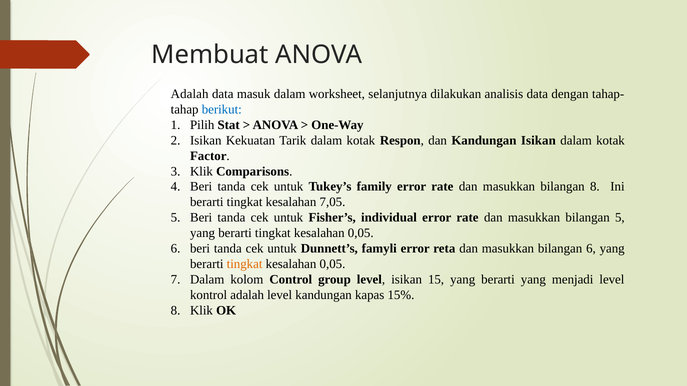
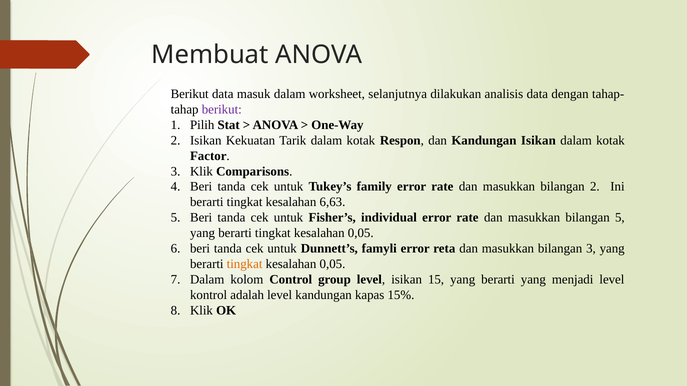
Adalah at (190, 94): Adalah -> Berikut
berikut at (222, 110) colour: blue -> purple
bilangan 8: 8 -> 2
7,05: 7,05 -> 6,63
bilangan 6: 6 -> 3
